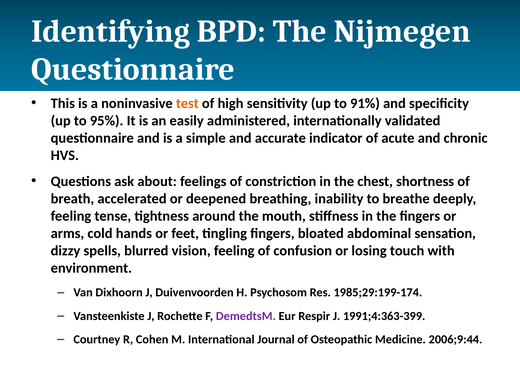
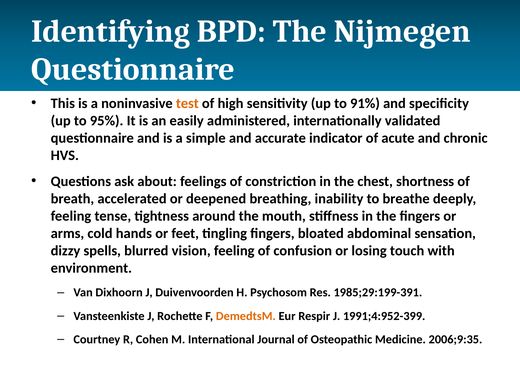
1985;29:199-174: 1985;29:199-174 -> 1985;29:199-391
DemedtsM colour: purple -> orange
1991;4:363-399: 1991;4:363-399 -> 1991;4:952-399
2006;9:44: 2006;9:44 -> 2006;9:35
